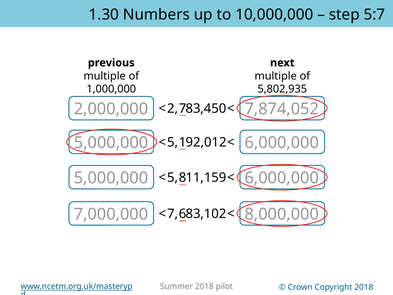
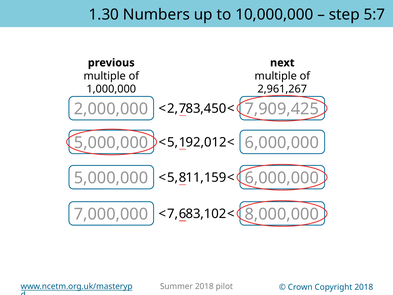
5,802,935: 5,802,935 -> 2,961,267
7,874,052: 7,874,052 -> 7,909,425
